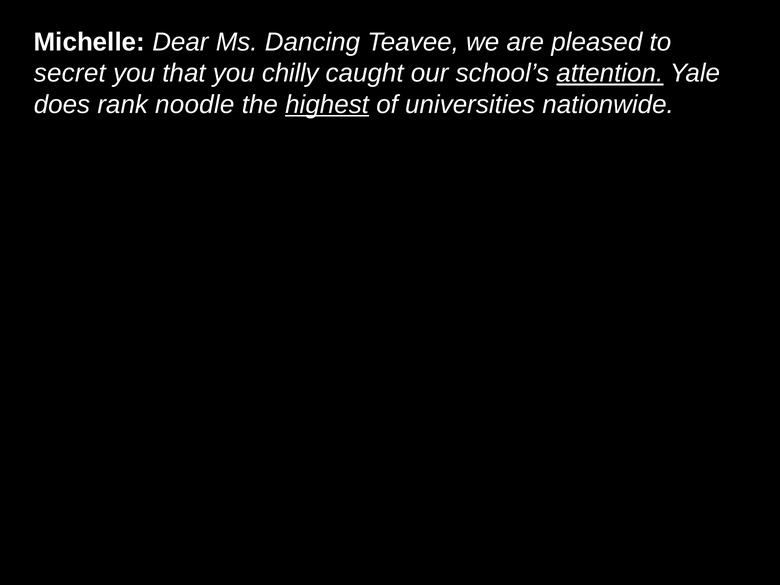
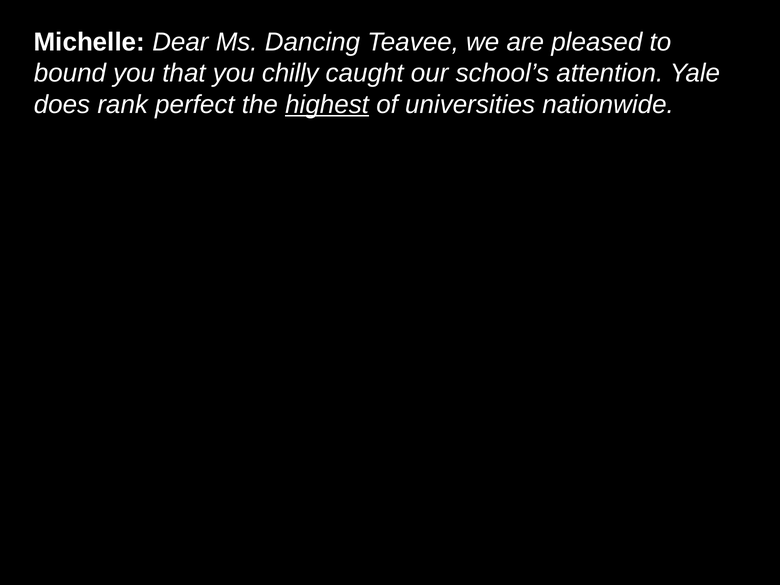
secret: secret -> bound
attention underline: present -> none
noodle: noodle -> perfect
